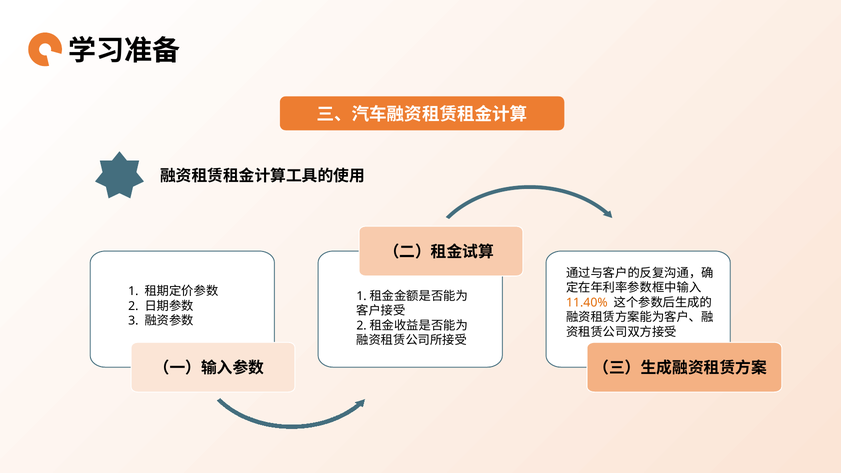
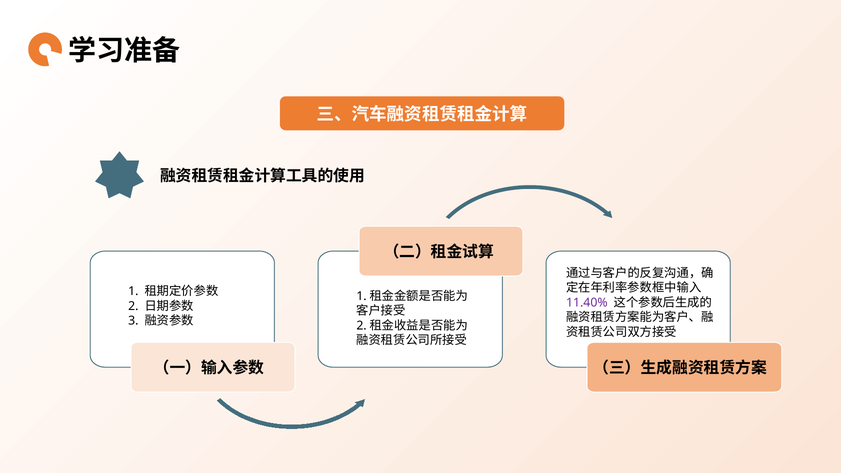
11.40% colour: orange -> purple
